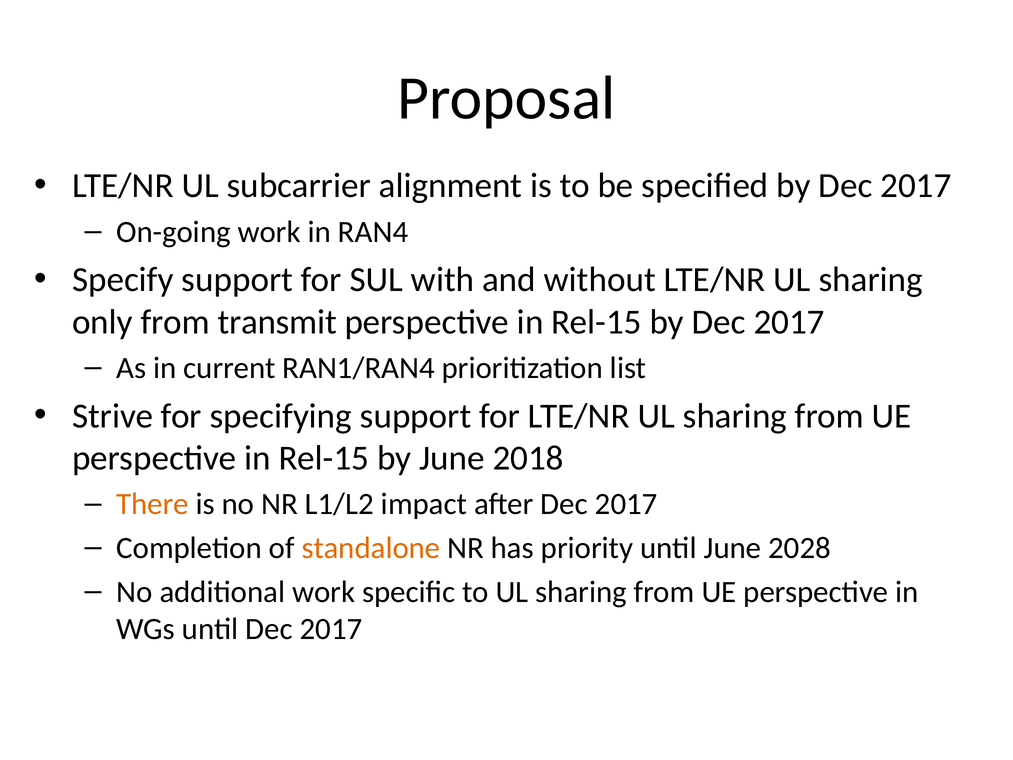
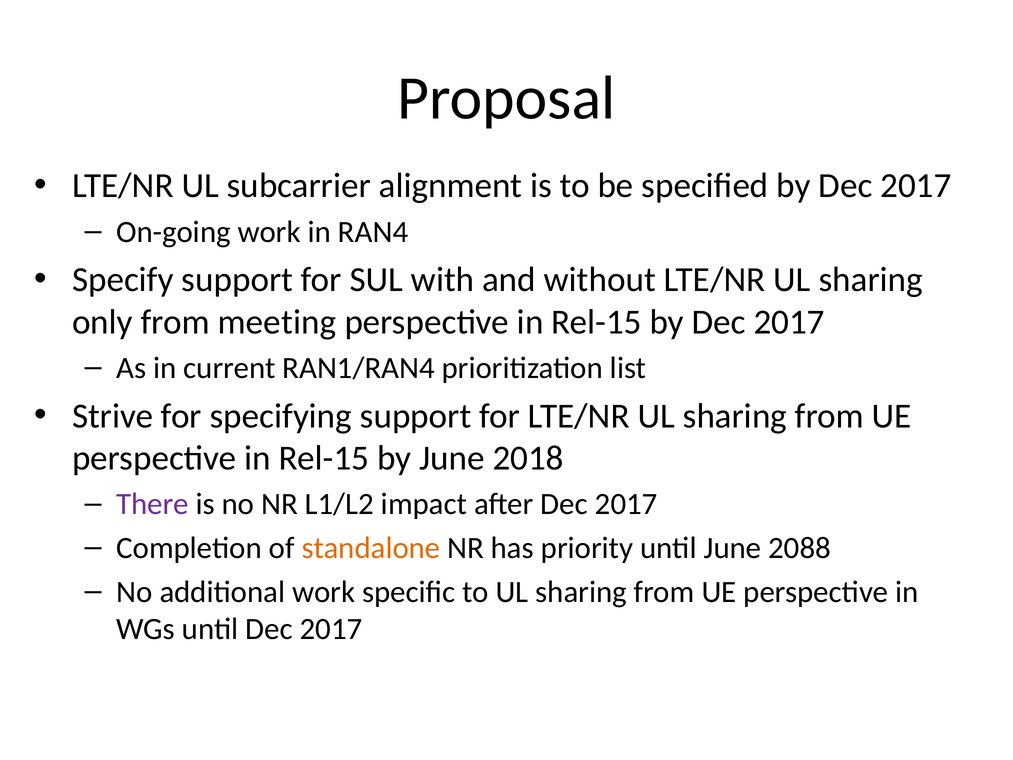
transmit: transmit -> meeting
There colour: orange -> purple
2028: 2028 -> 2088
